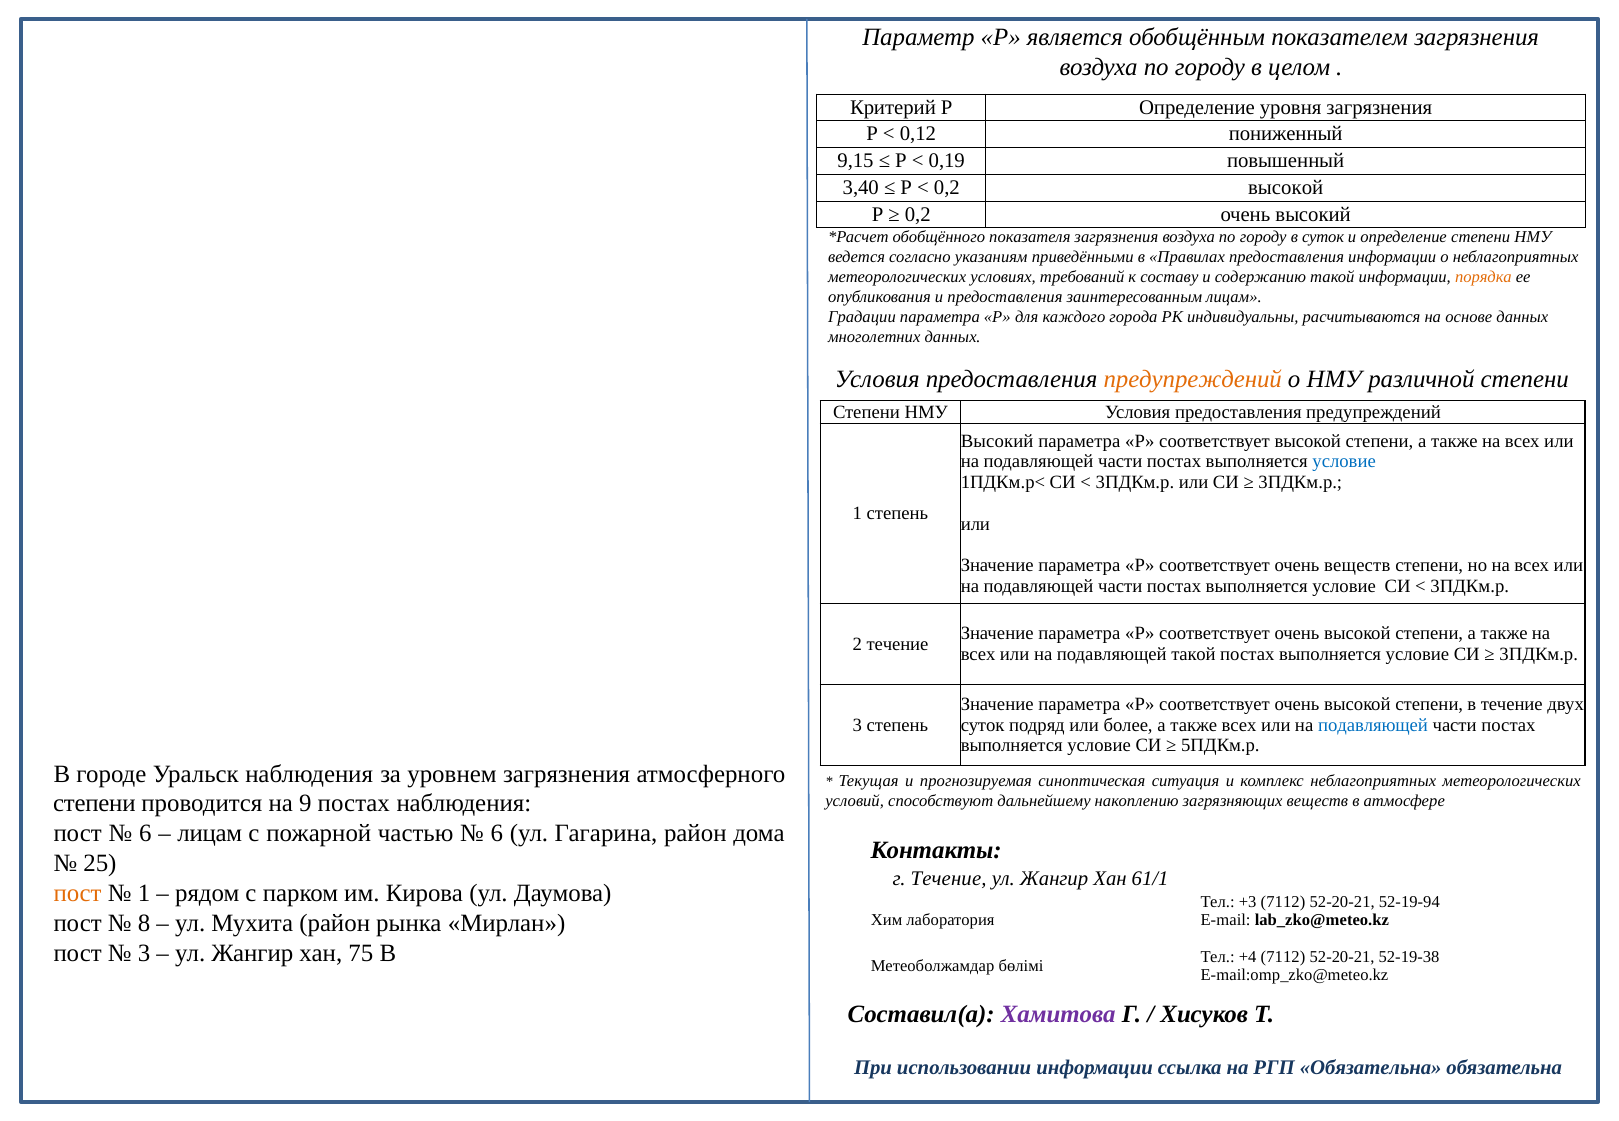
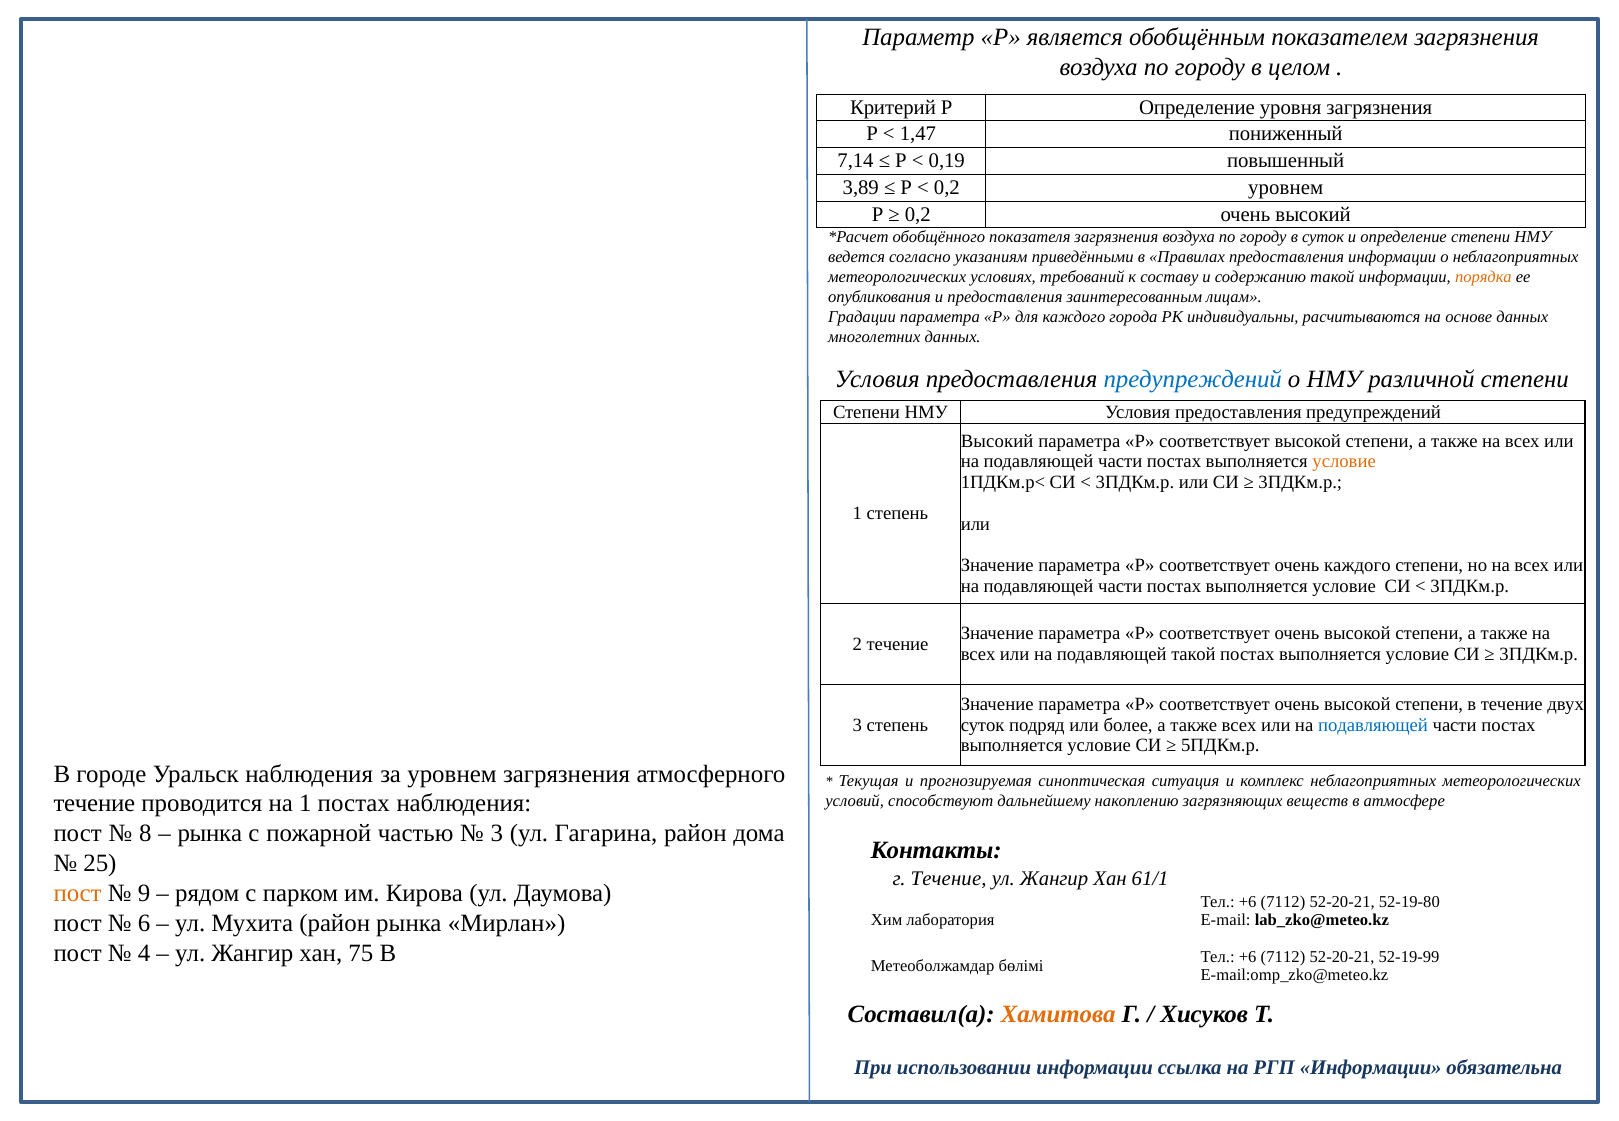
0,12: 0,12 -> 1,47
9,15: 9,15 -> 7,14
3,40: 3,40 -> 3,89
0,2 высокой: высокой -> уровнем
предупреждений at (1193, 379) colour: orange -> blue
условие at (1344, 462) colour: blue -> orange
очень веществ: веществ -> каждого
степени at (94, 804): степени -> течение
на 9: 9 -> 1
6 at (145, 833): 6 -> 8
лицам at (210, 833): лицам -> рынка
6 at (497, 833): 6 -> 3
1 at (144, 893): 1 -> 9
+3 at (1248, 902): +3 -> +6
52-19-94: 52-19-94 -> 52-19-80
8: 8 -> 6
3 at (144, 953): 3 -> 4
+4 at (1248, 956): +4 -> +6
52-19-38: 52-19-38 -> 52-19-99
Хамитова colour: purple -> orange
РГП Обязательна: Обязательна -> Информации
